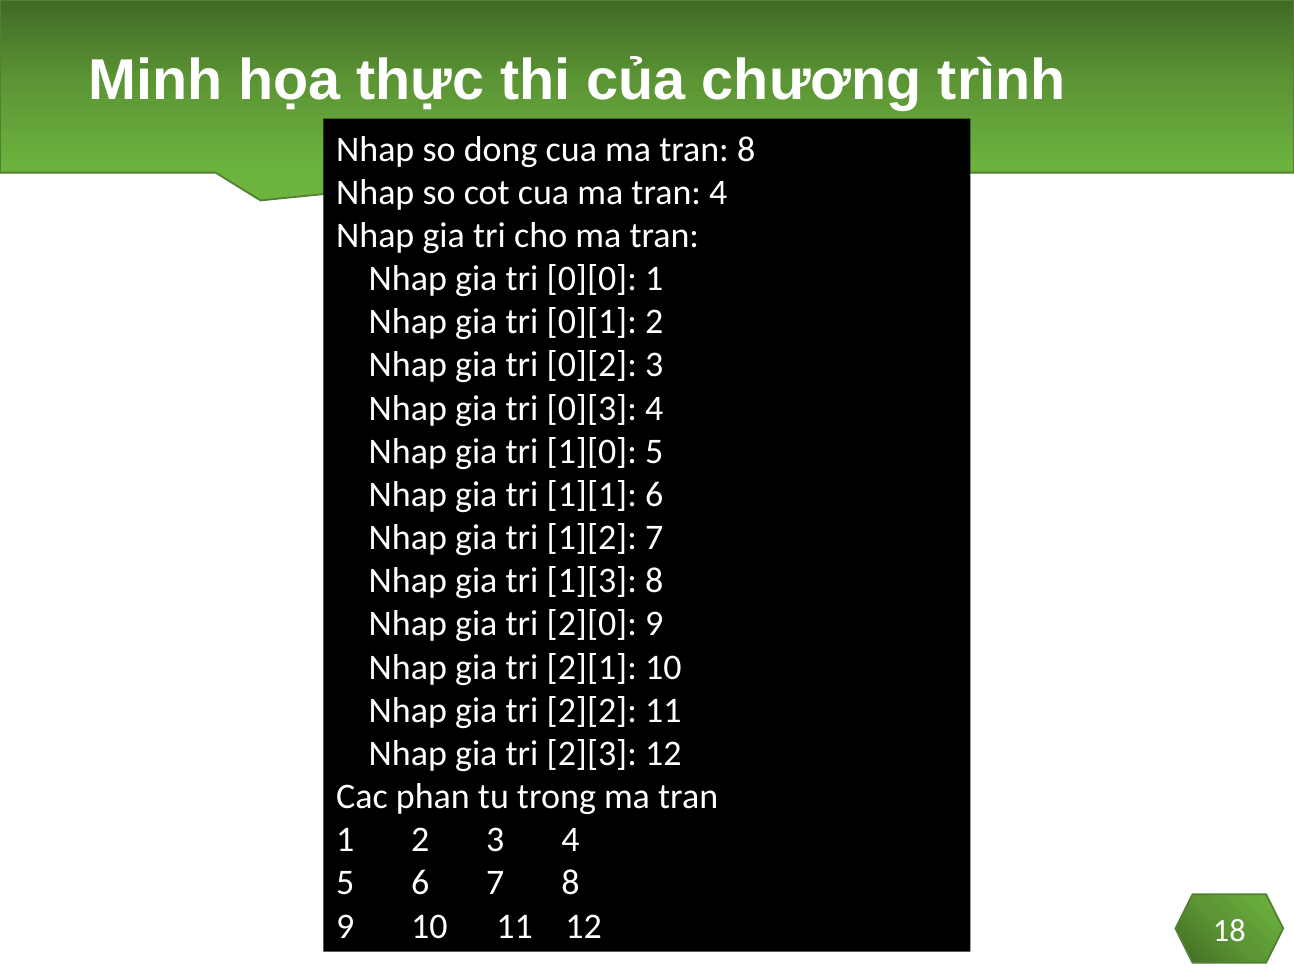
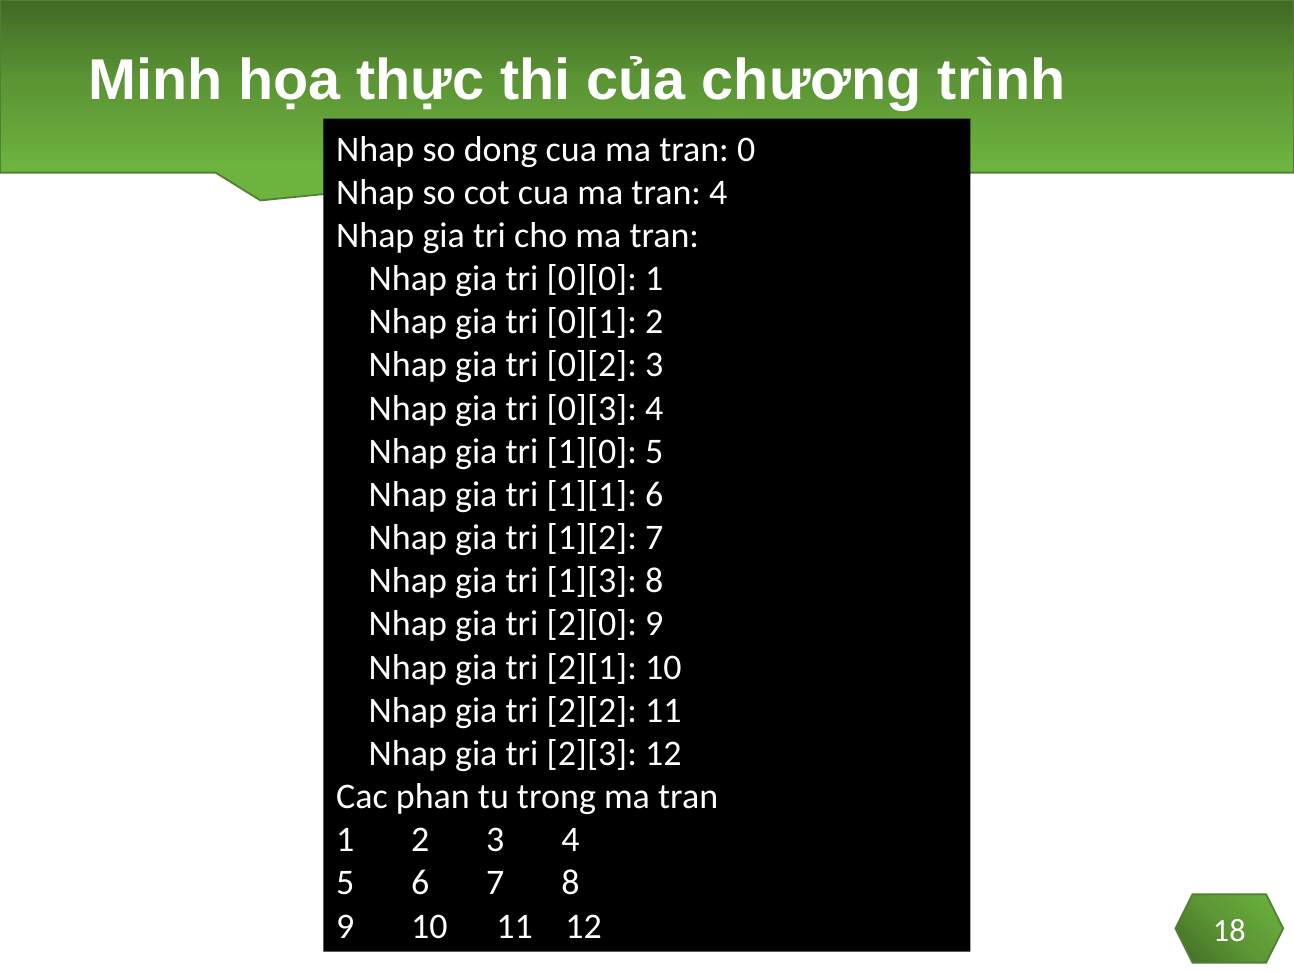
tran 8: 8 -> 0
